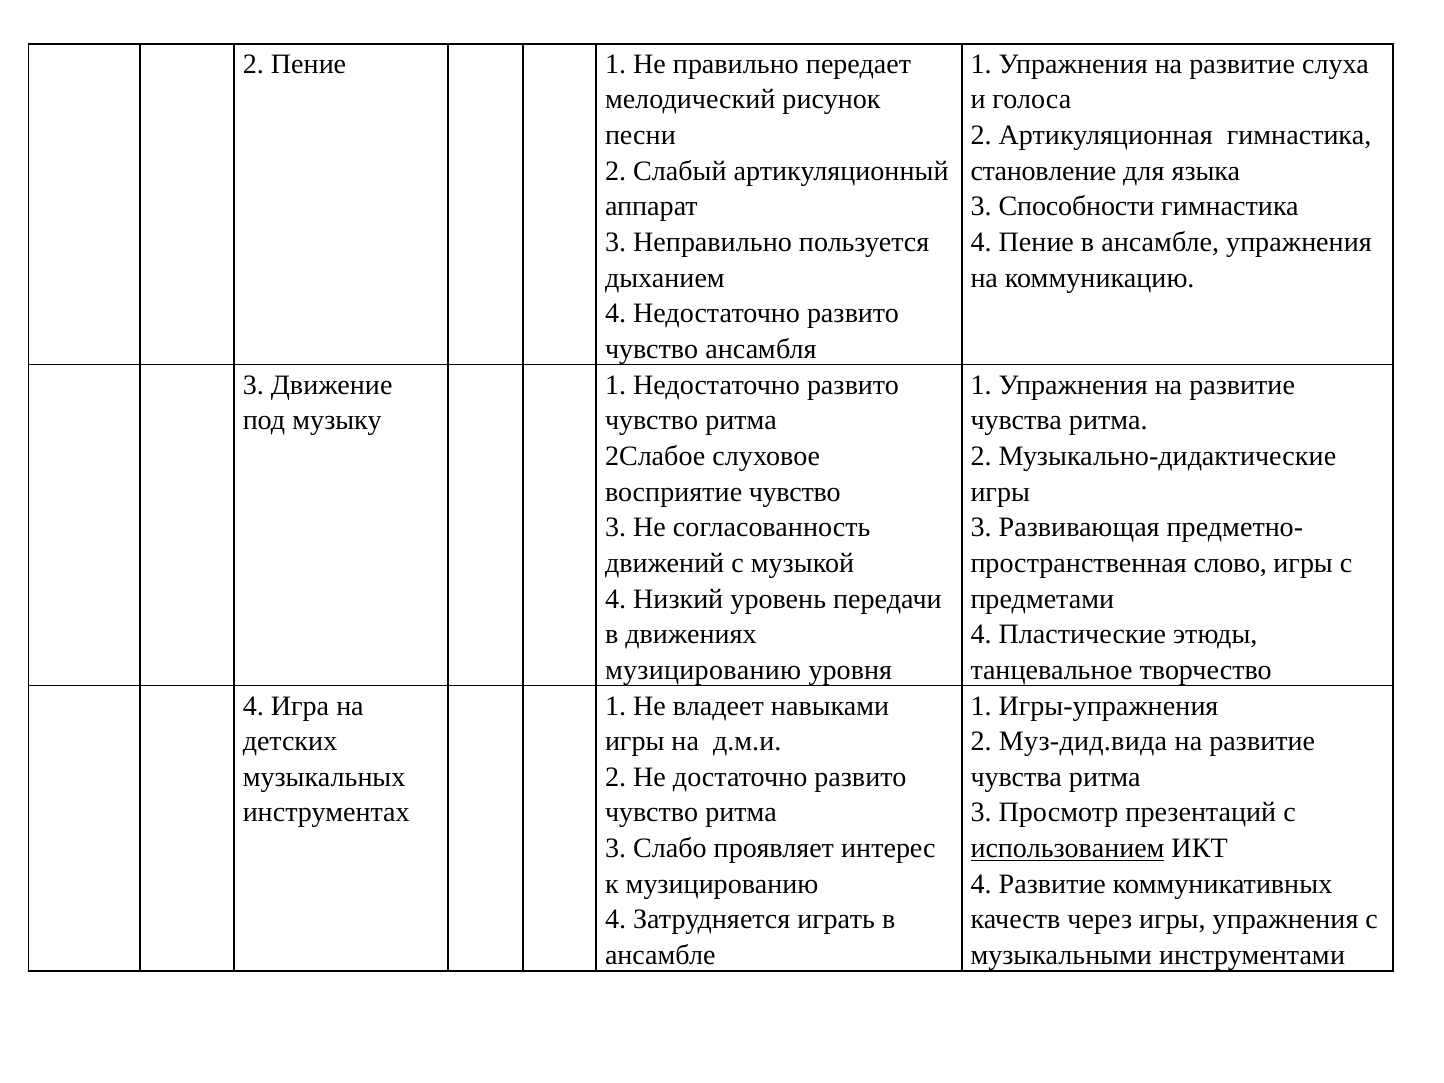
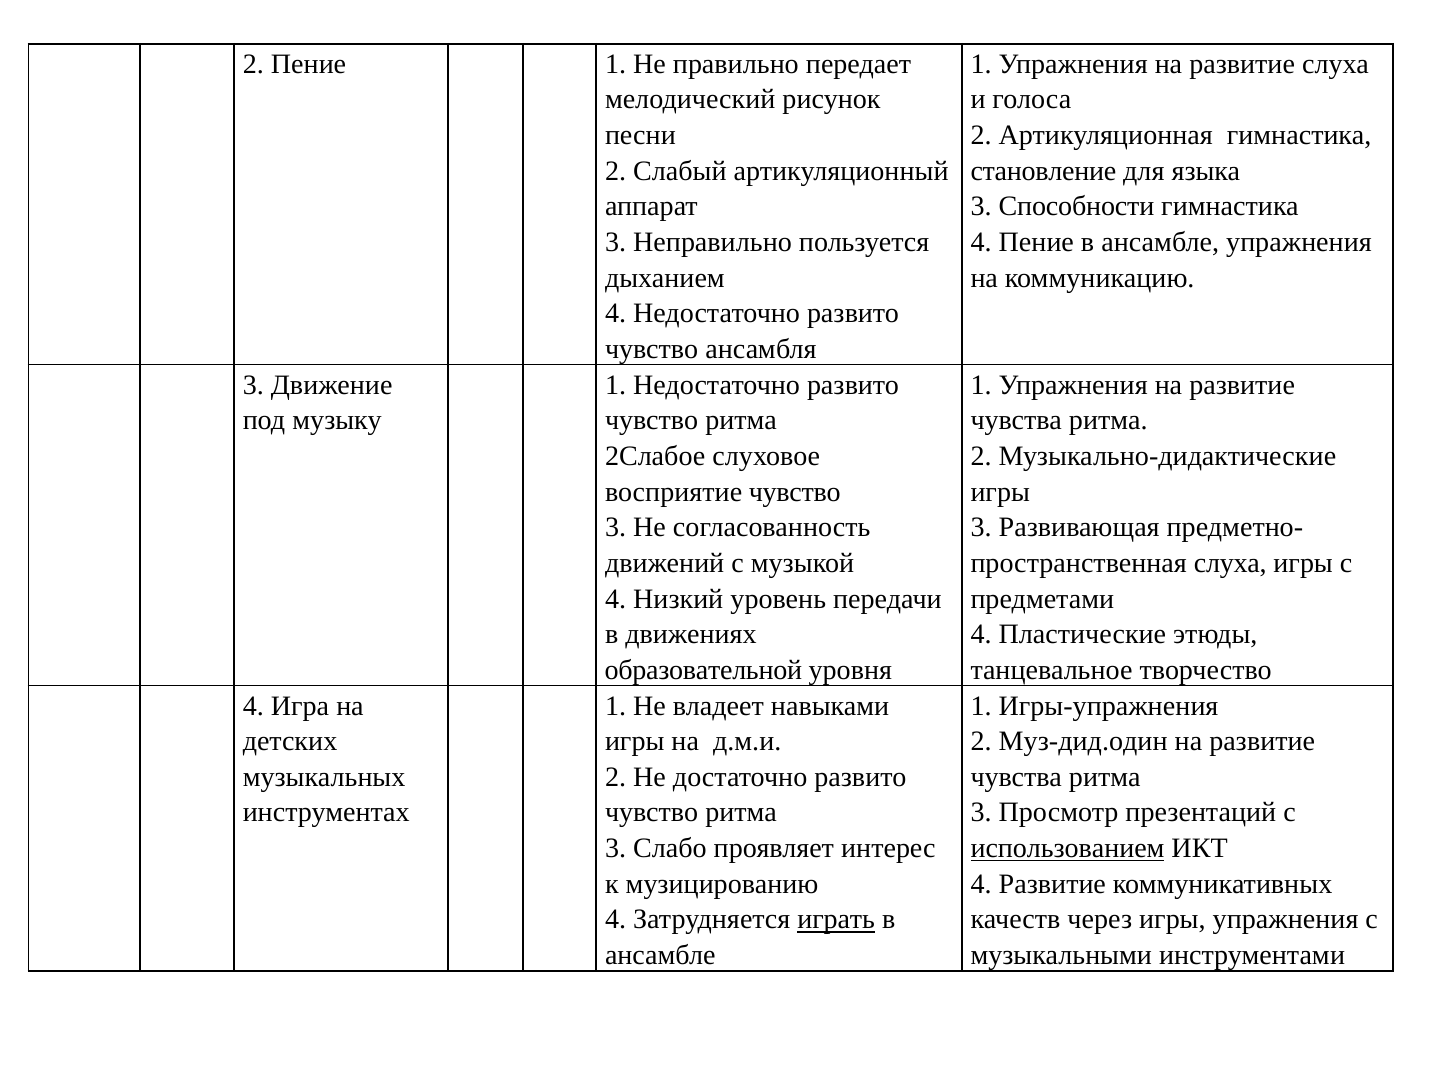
слово at (1230, 563): слово -> слуха
музицированию at (703, 670): музицированию -> образовательной
Муз-дид.вида: Муз-дид.вида -> Муз-дид.один
играть underline: none -> present
